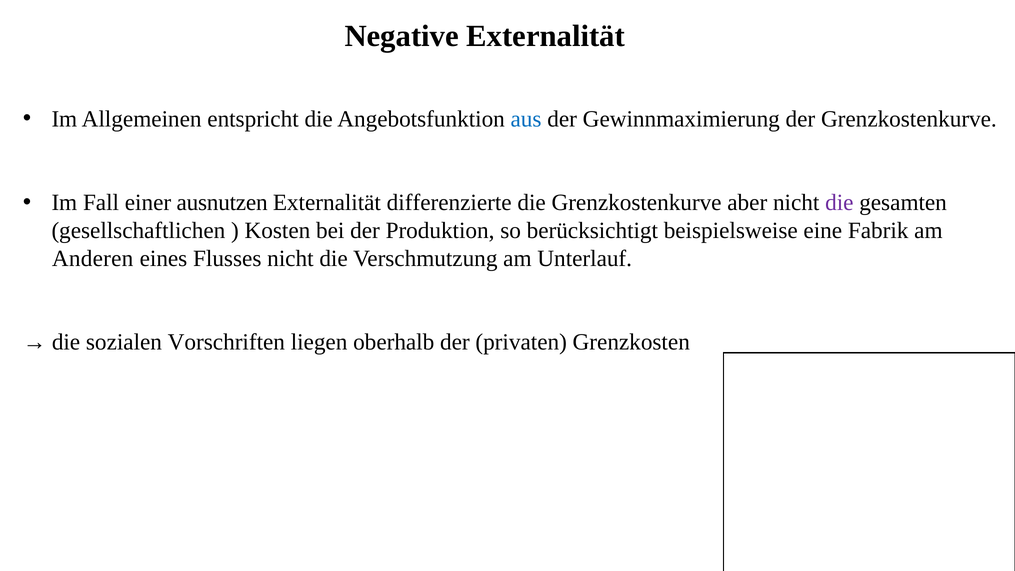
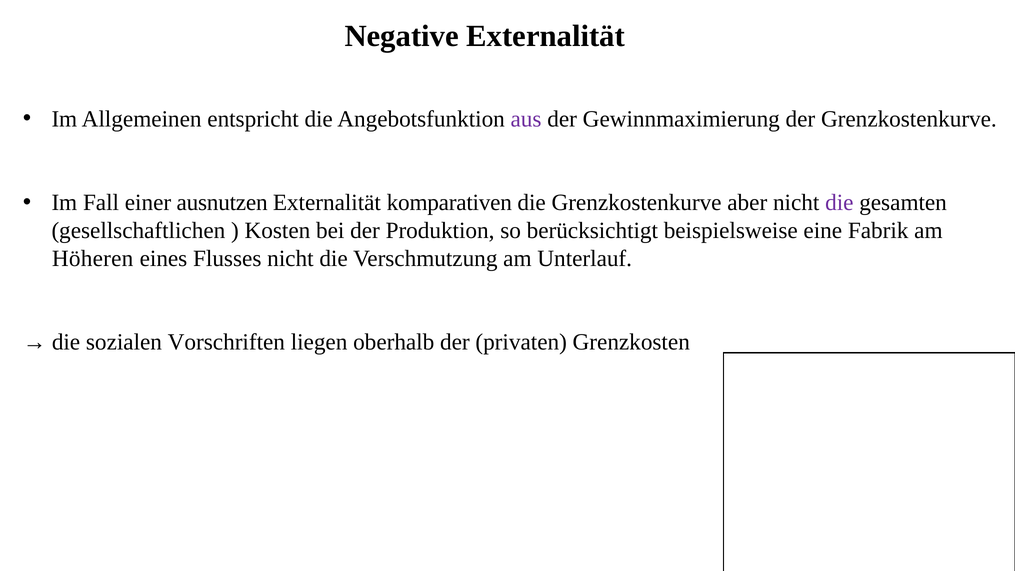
aus colour: blue -> purple
differenzierte: differenzierte -> komparativen
Anderen: Anderen -> Höheren
